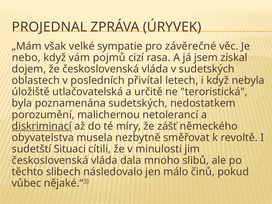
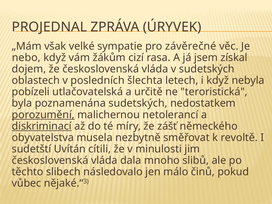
pojmů: pojmů -> žákům
přivítal: přivítal -> šlechta
úložiště: úložiště -> pobízeli
porozumění underline: none -> present
Situaci: Situaci -> Uvítán
